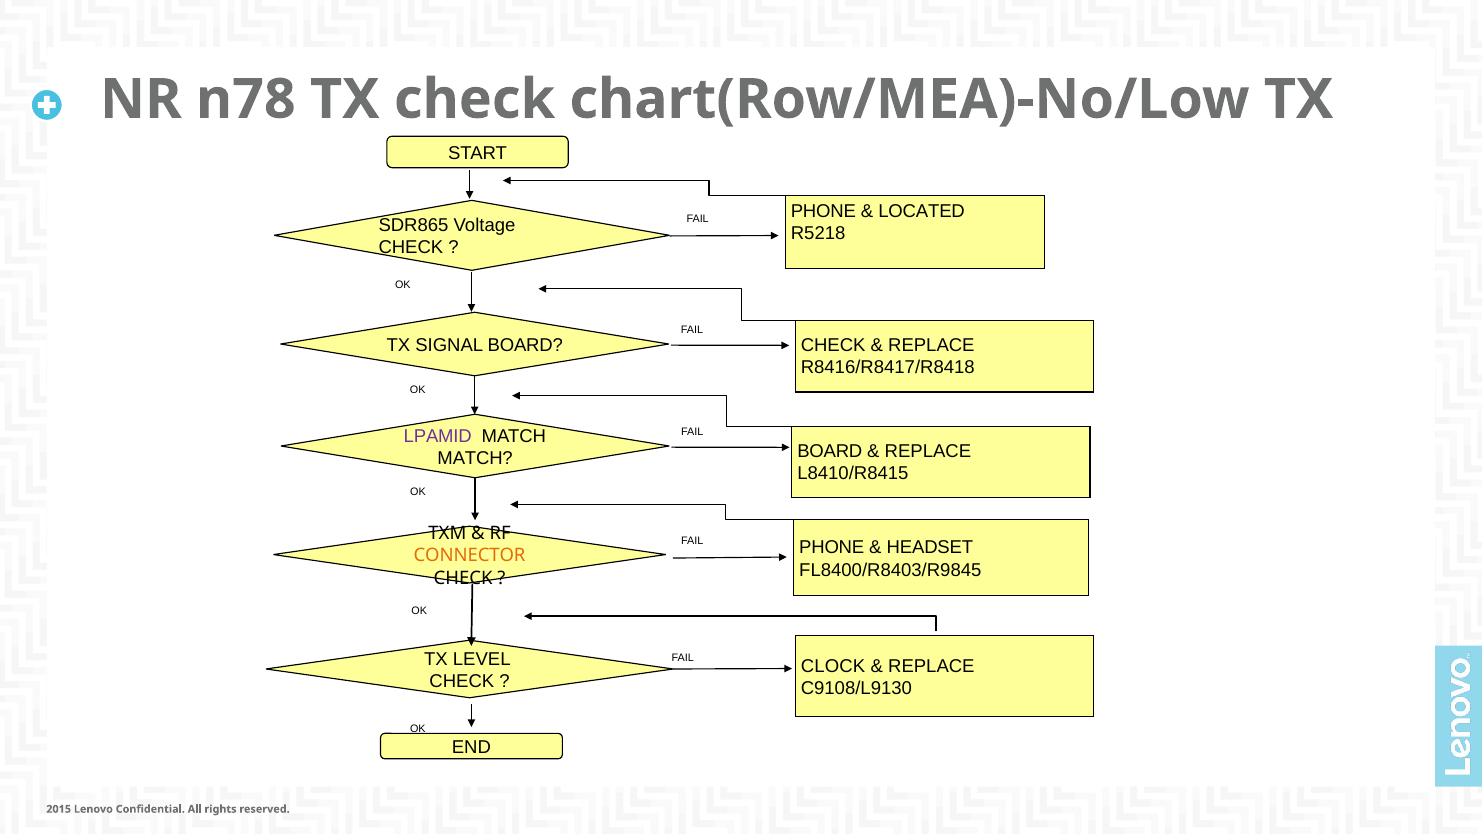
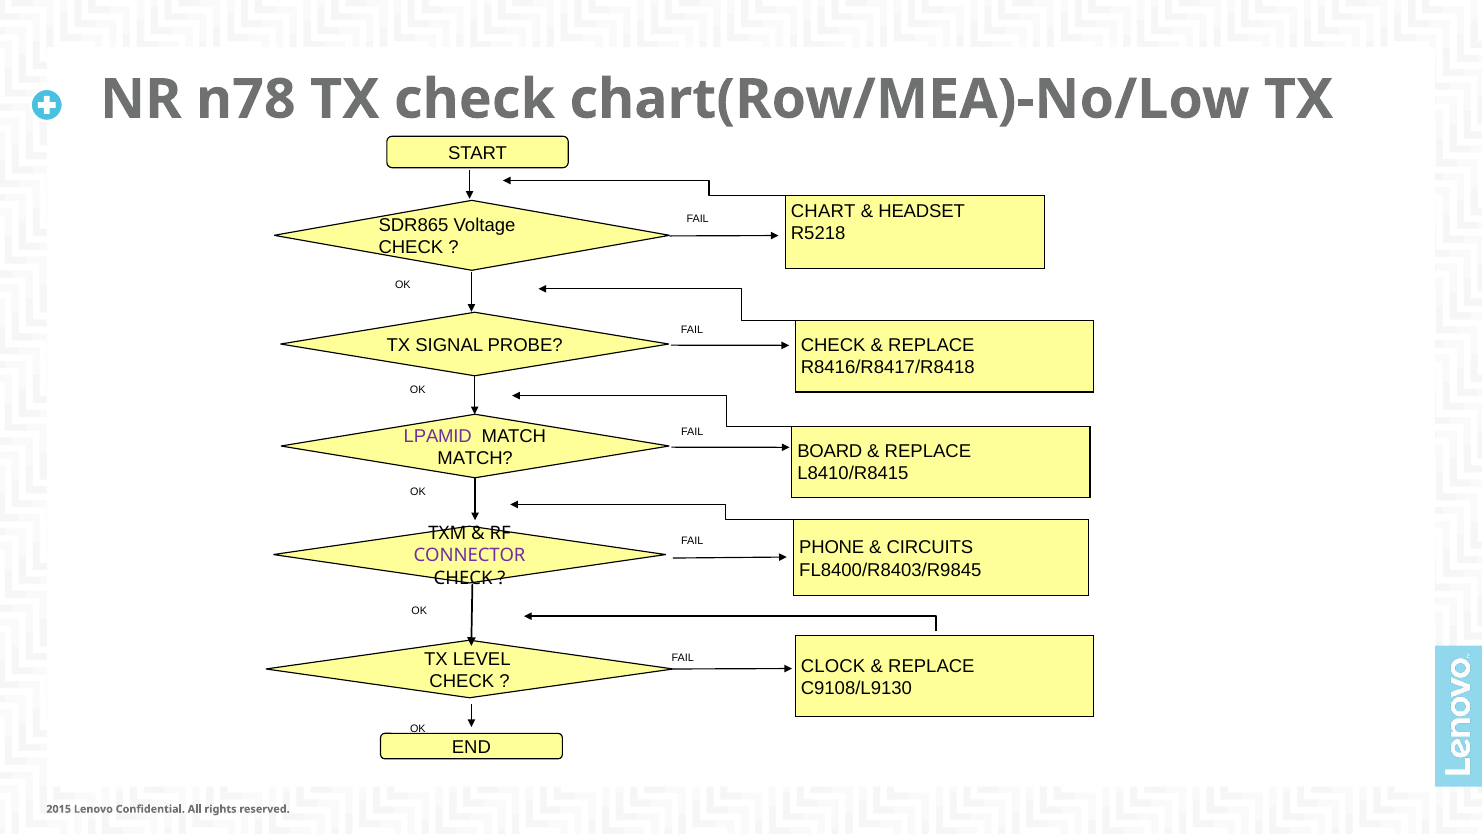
PHONE at (823, 211): PHONE -> CHART
LOCATED: LOCATED -> HEADSET
SIGNAL BOARD: BOARD -> PROBE
HEADSET: HEADSET -> CIRCUITS
CONNECTOR colour: orange -> purple
